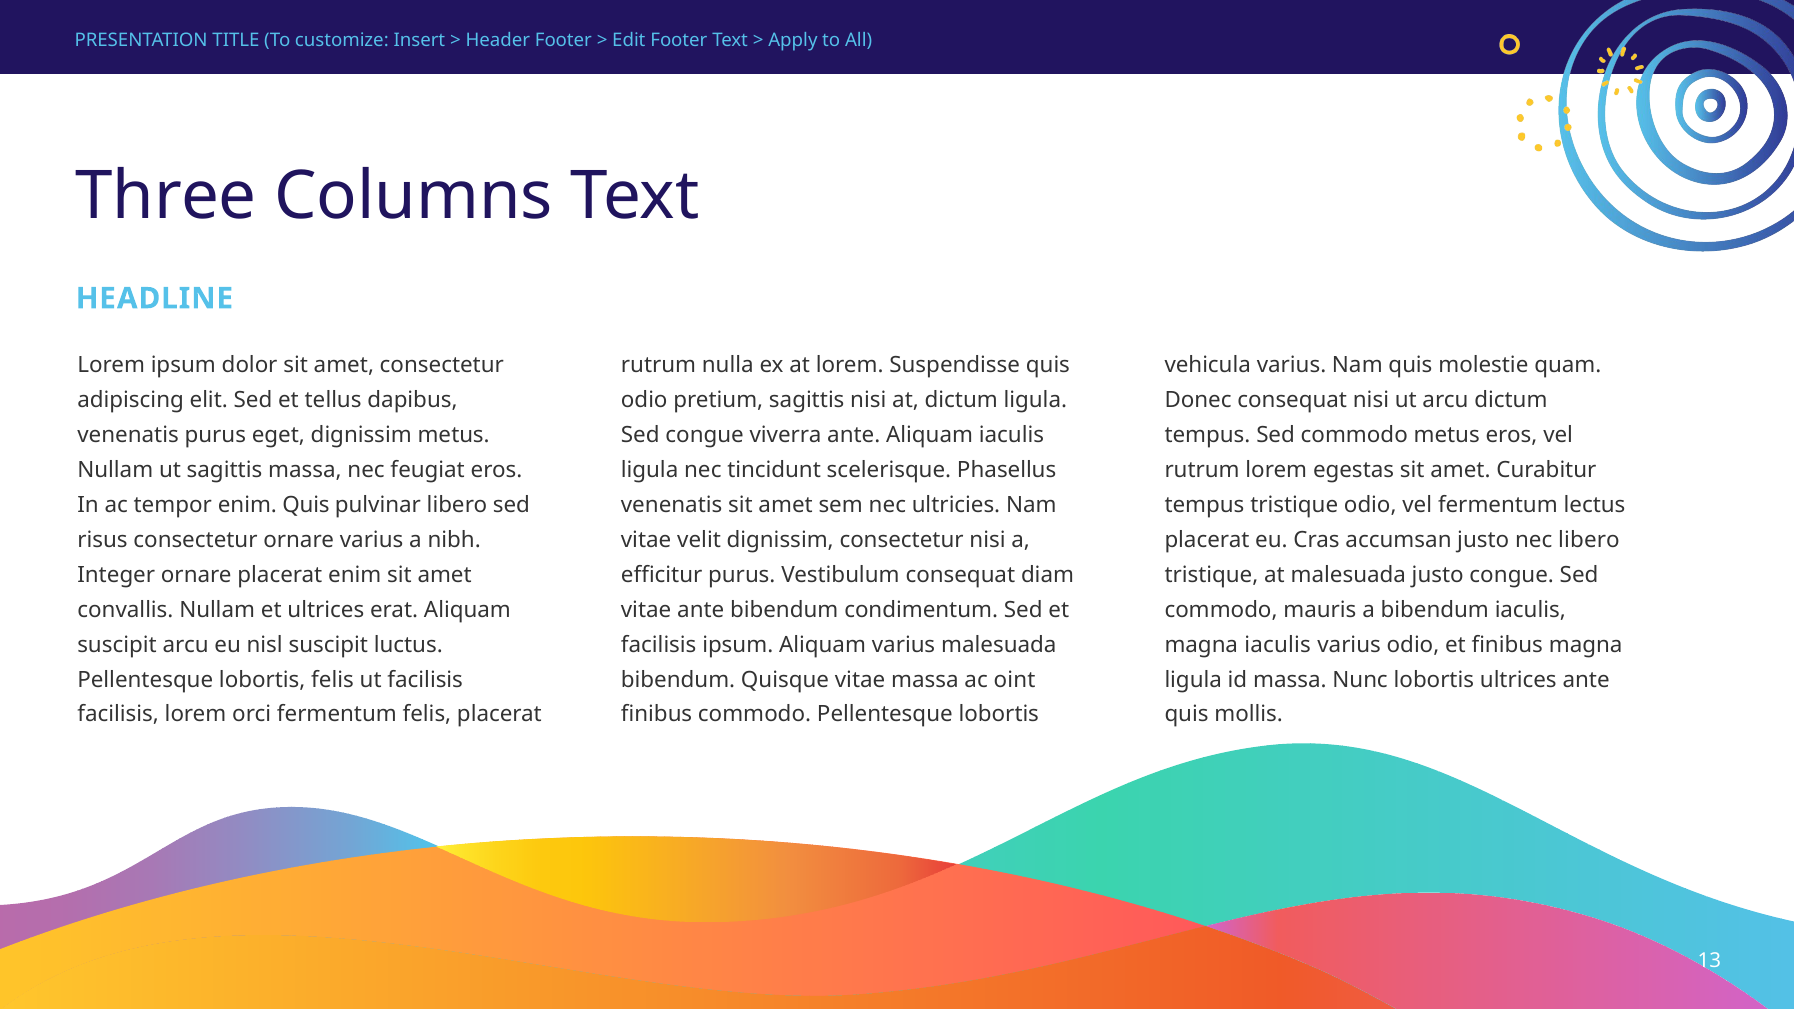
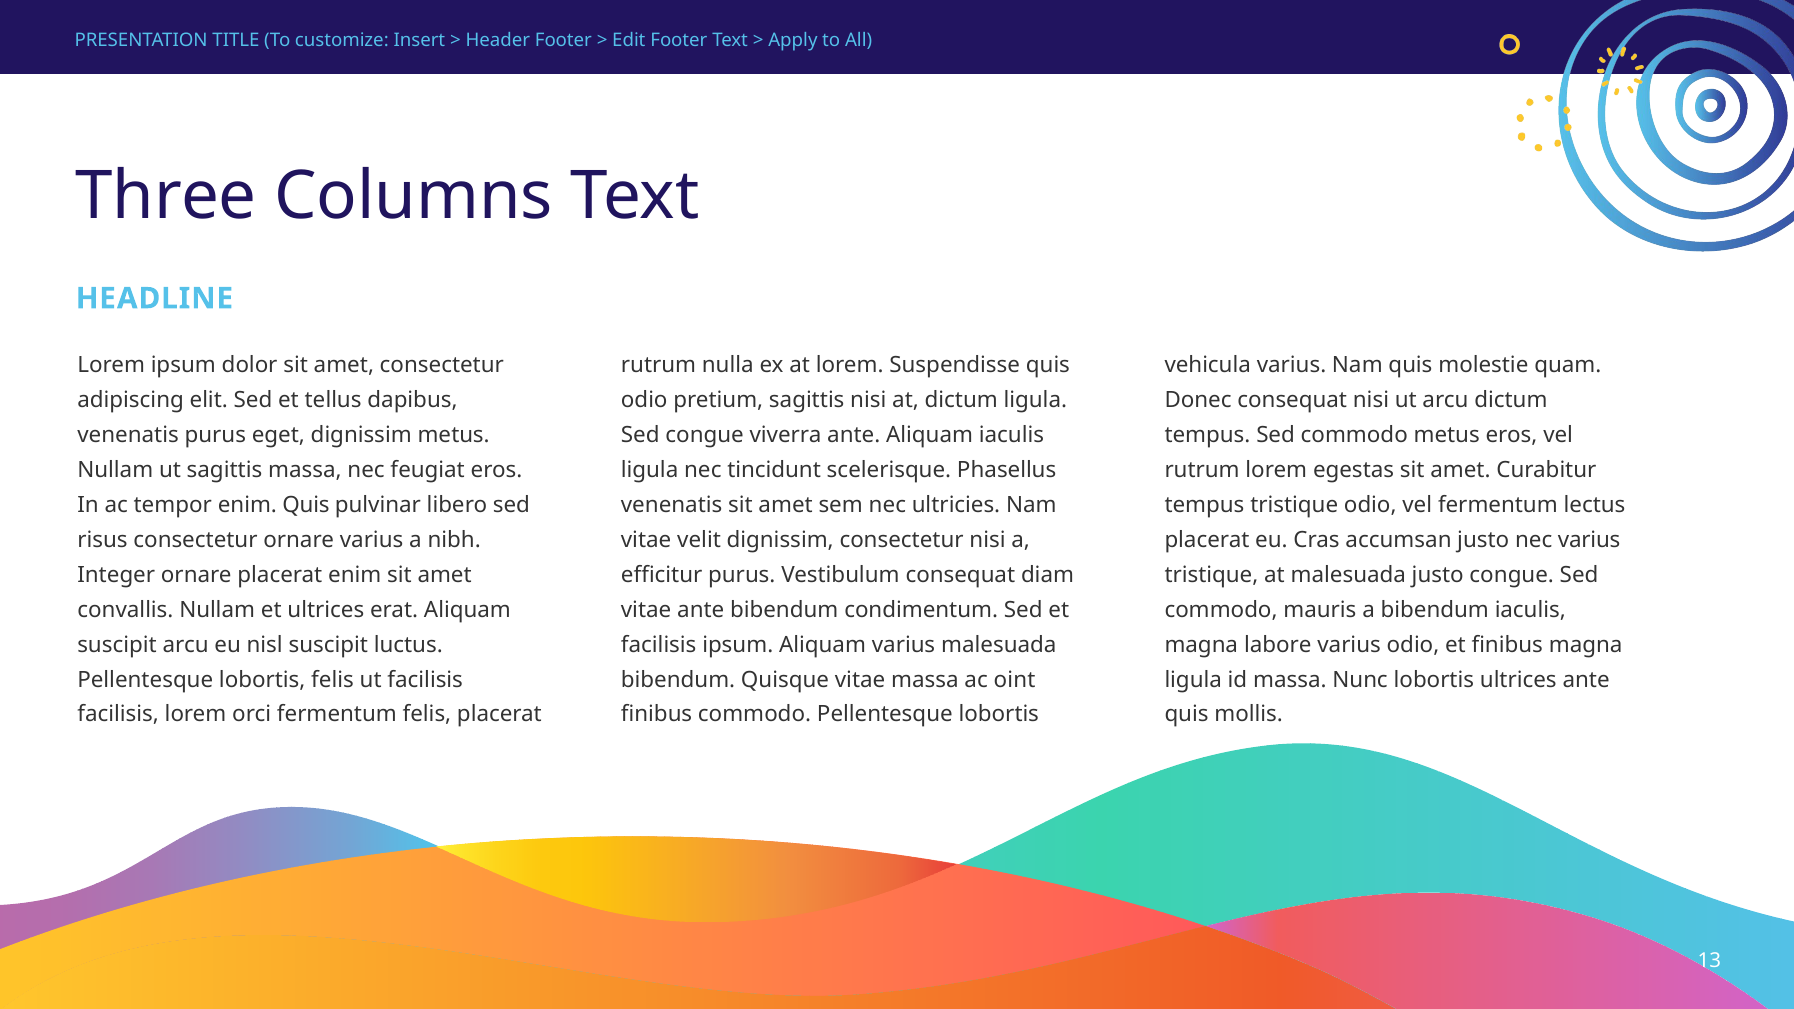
nec libero: libero -> varius
magna iaculis: iaculis -> labore
